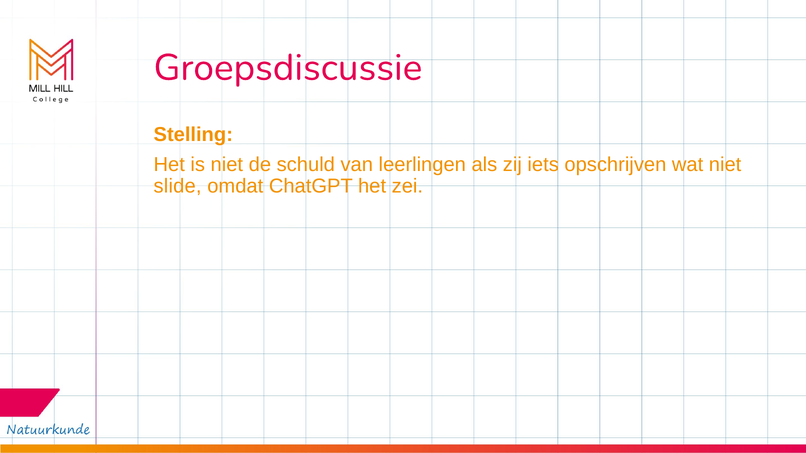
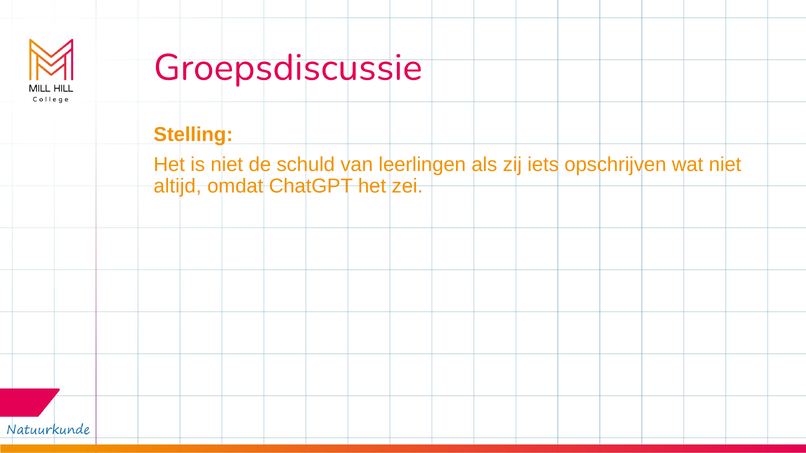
slide: slide -> altijd
